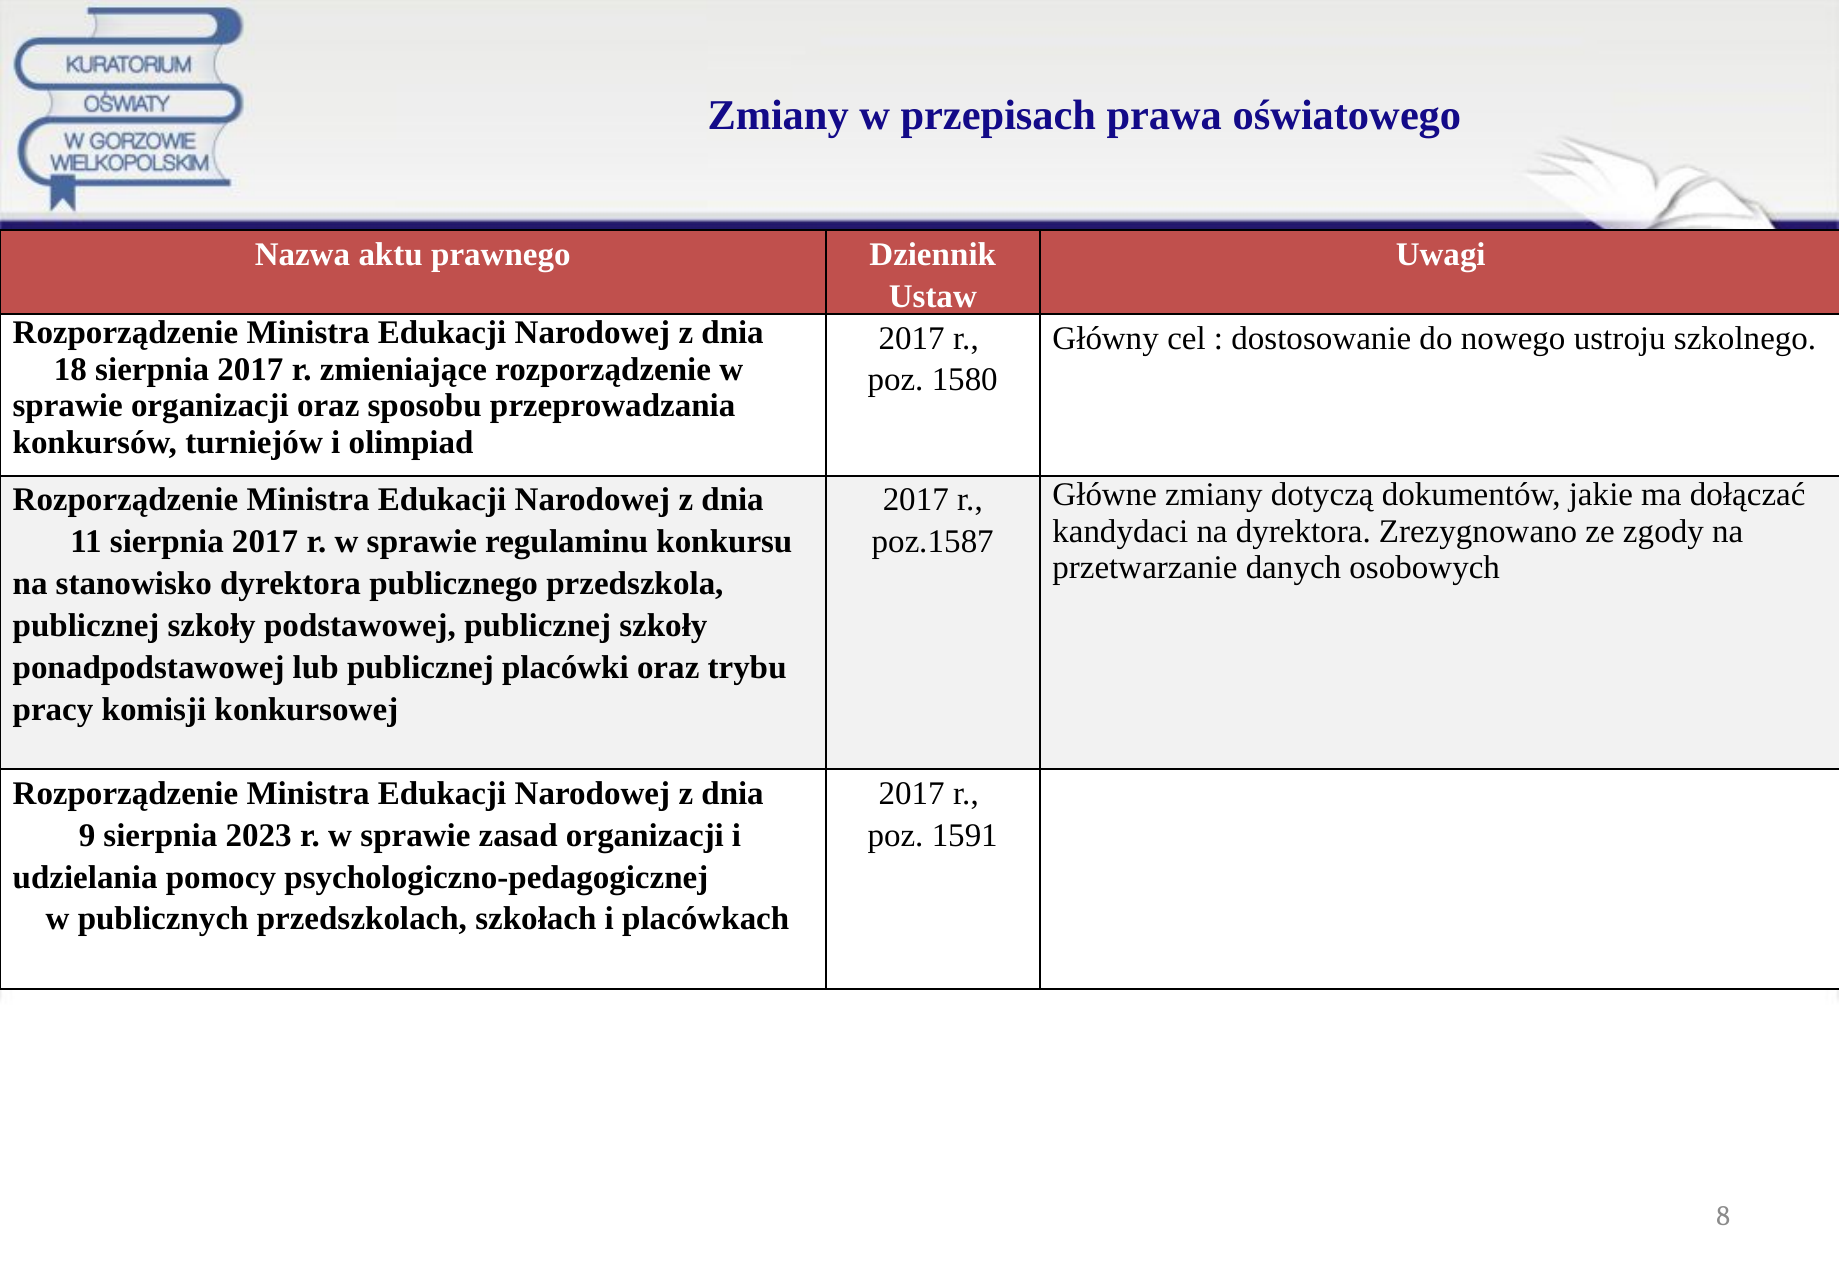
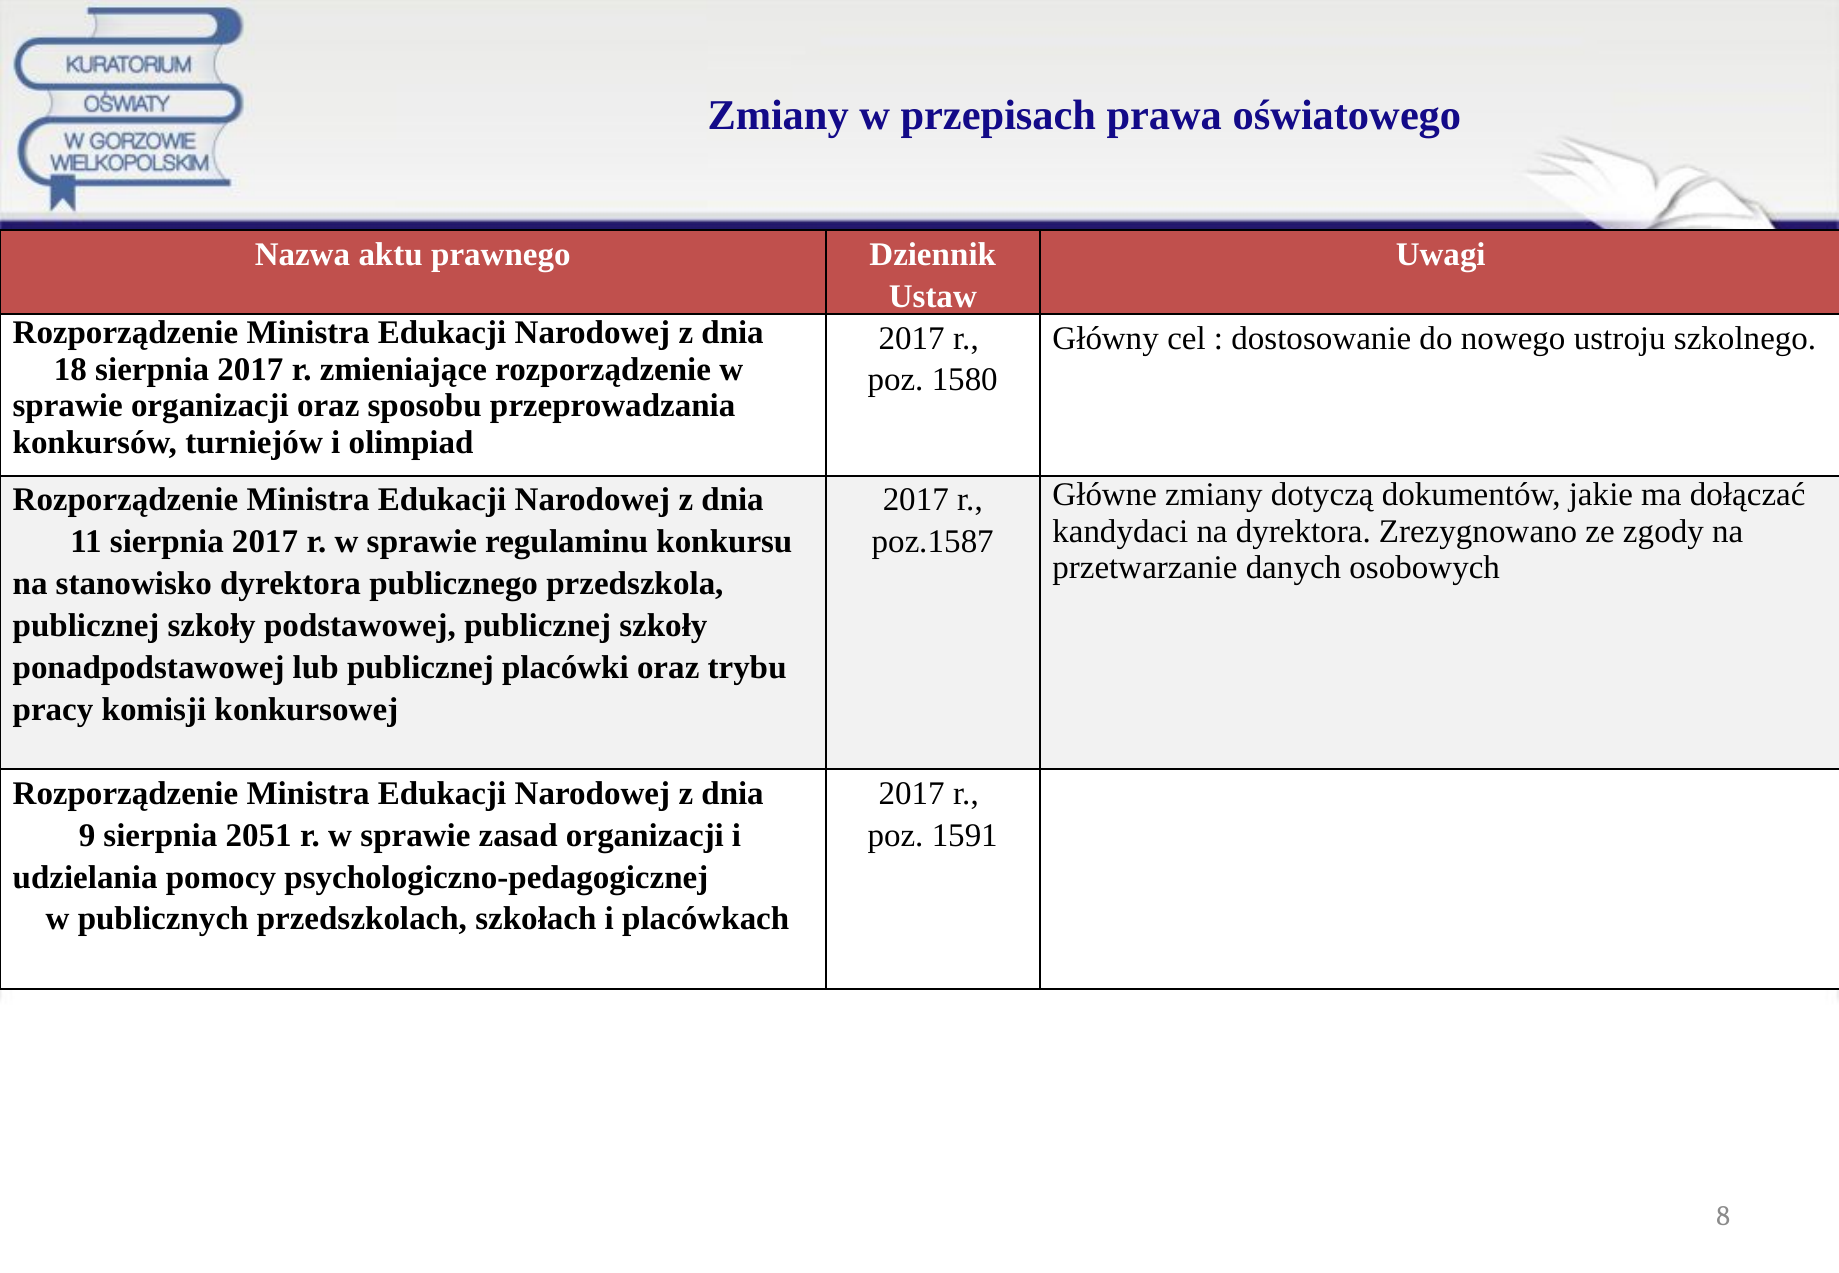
2023: 2023 -> 2051
